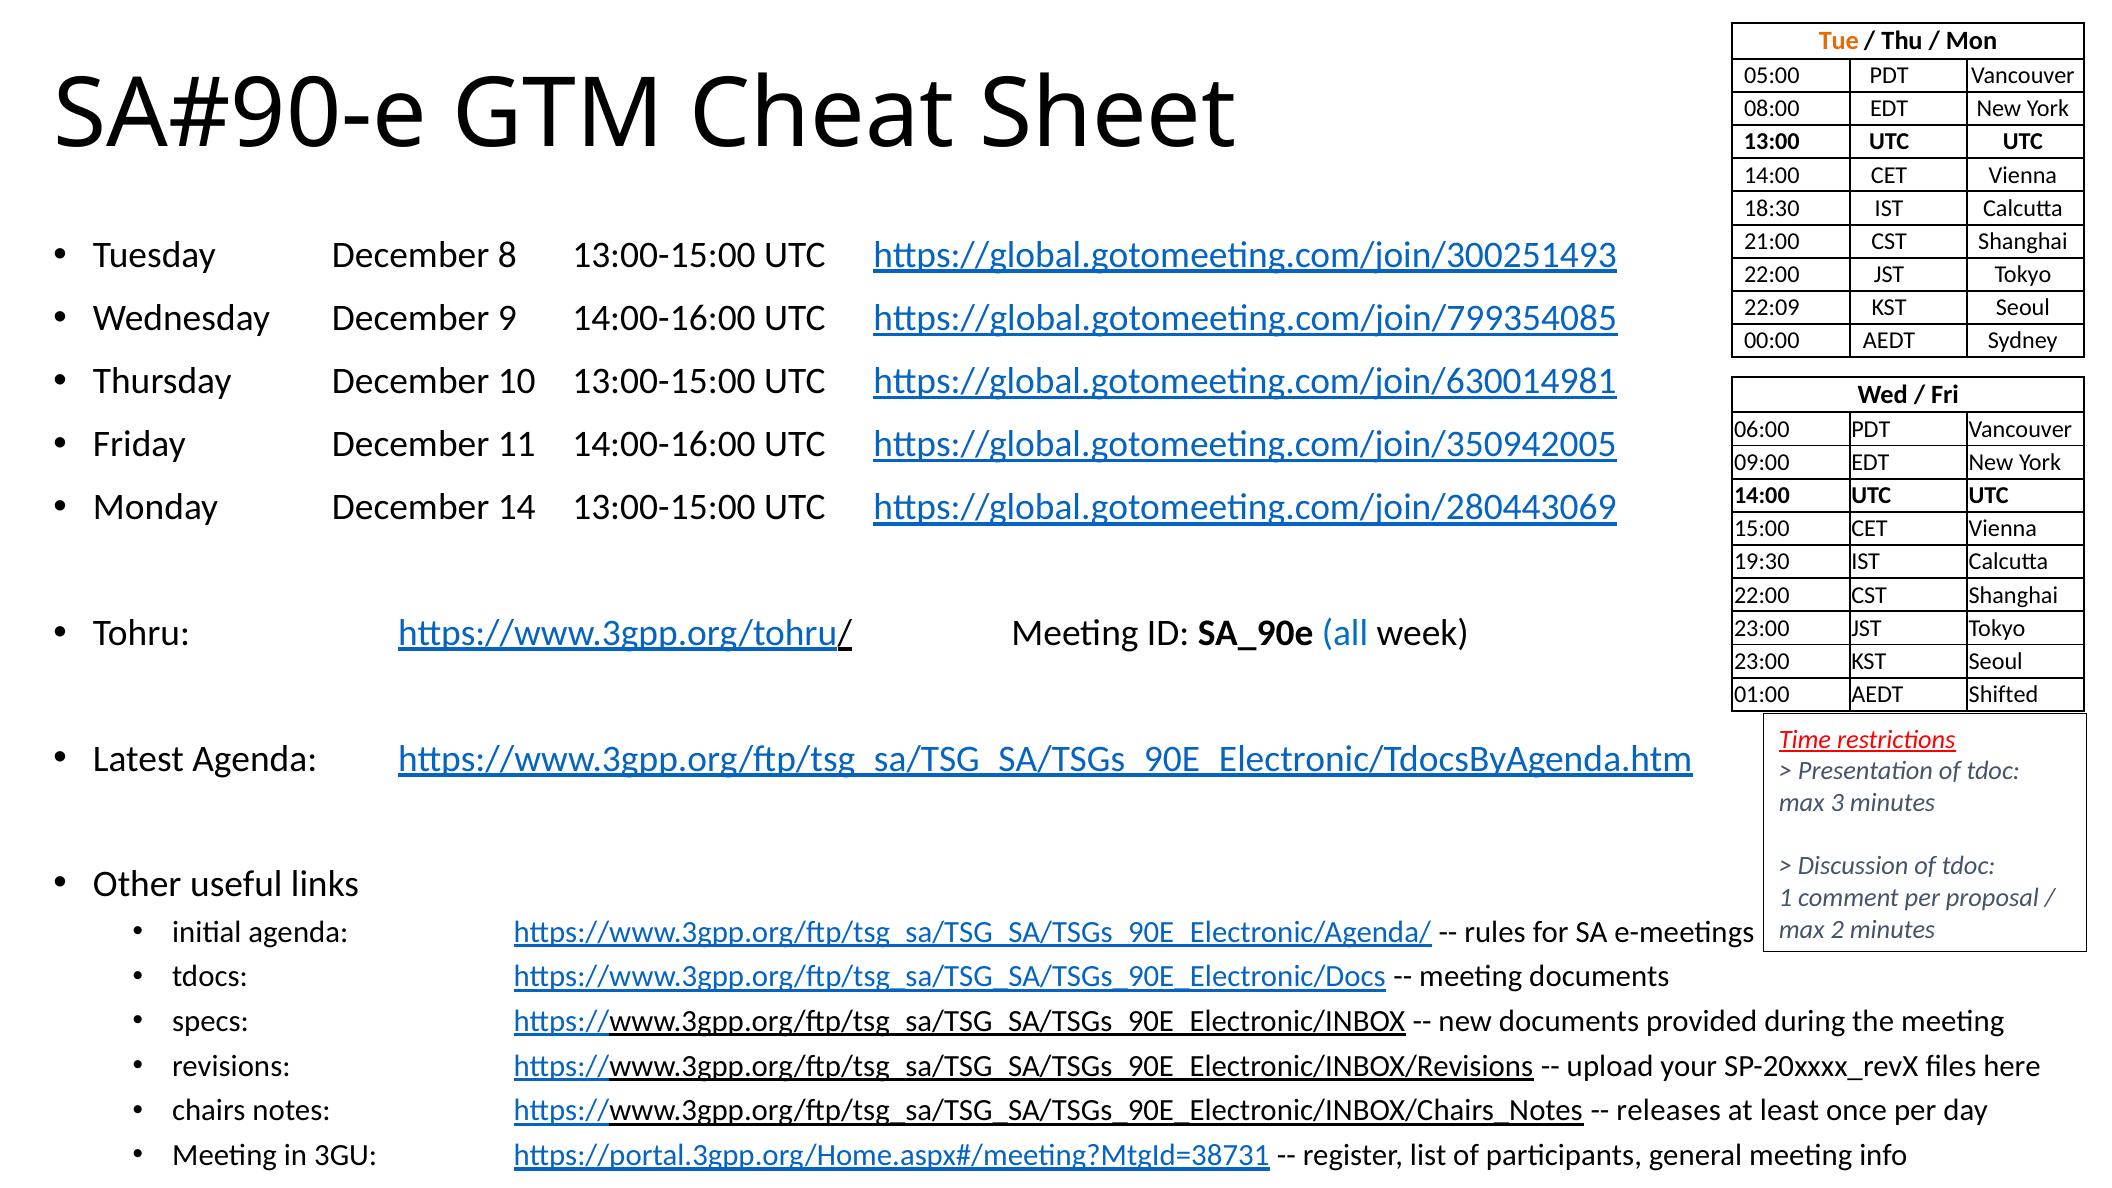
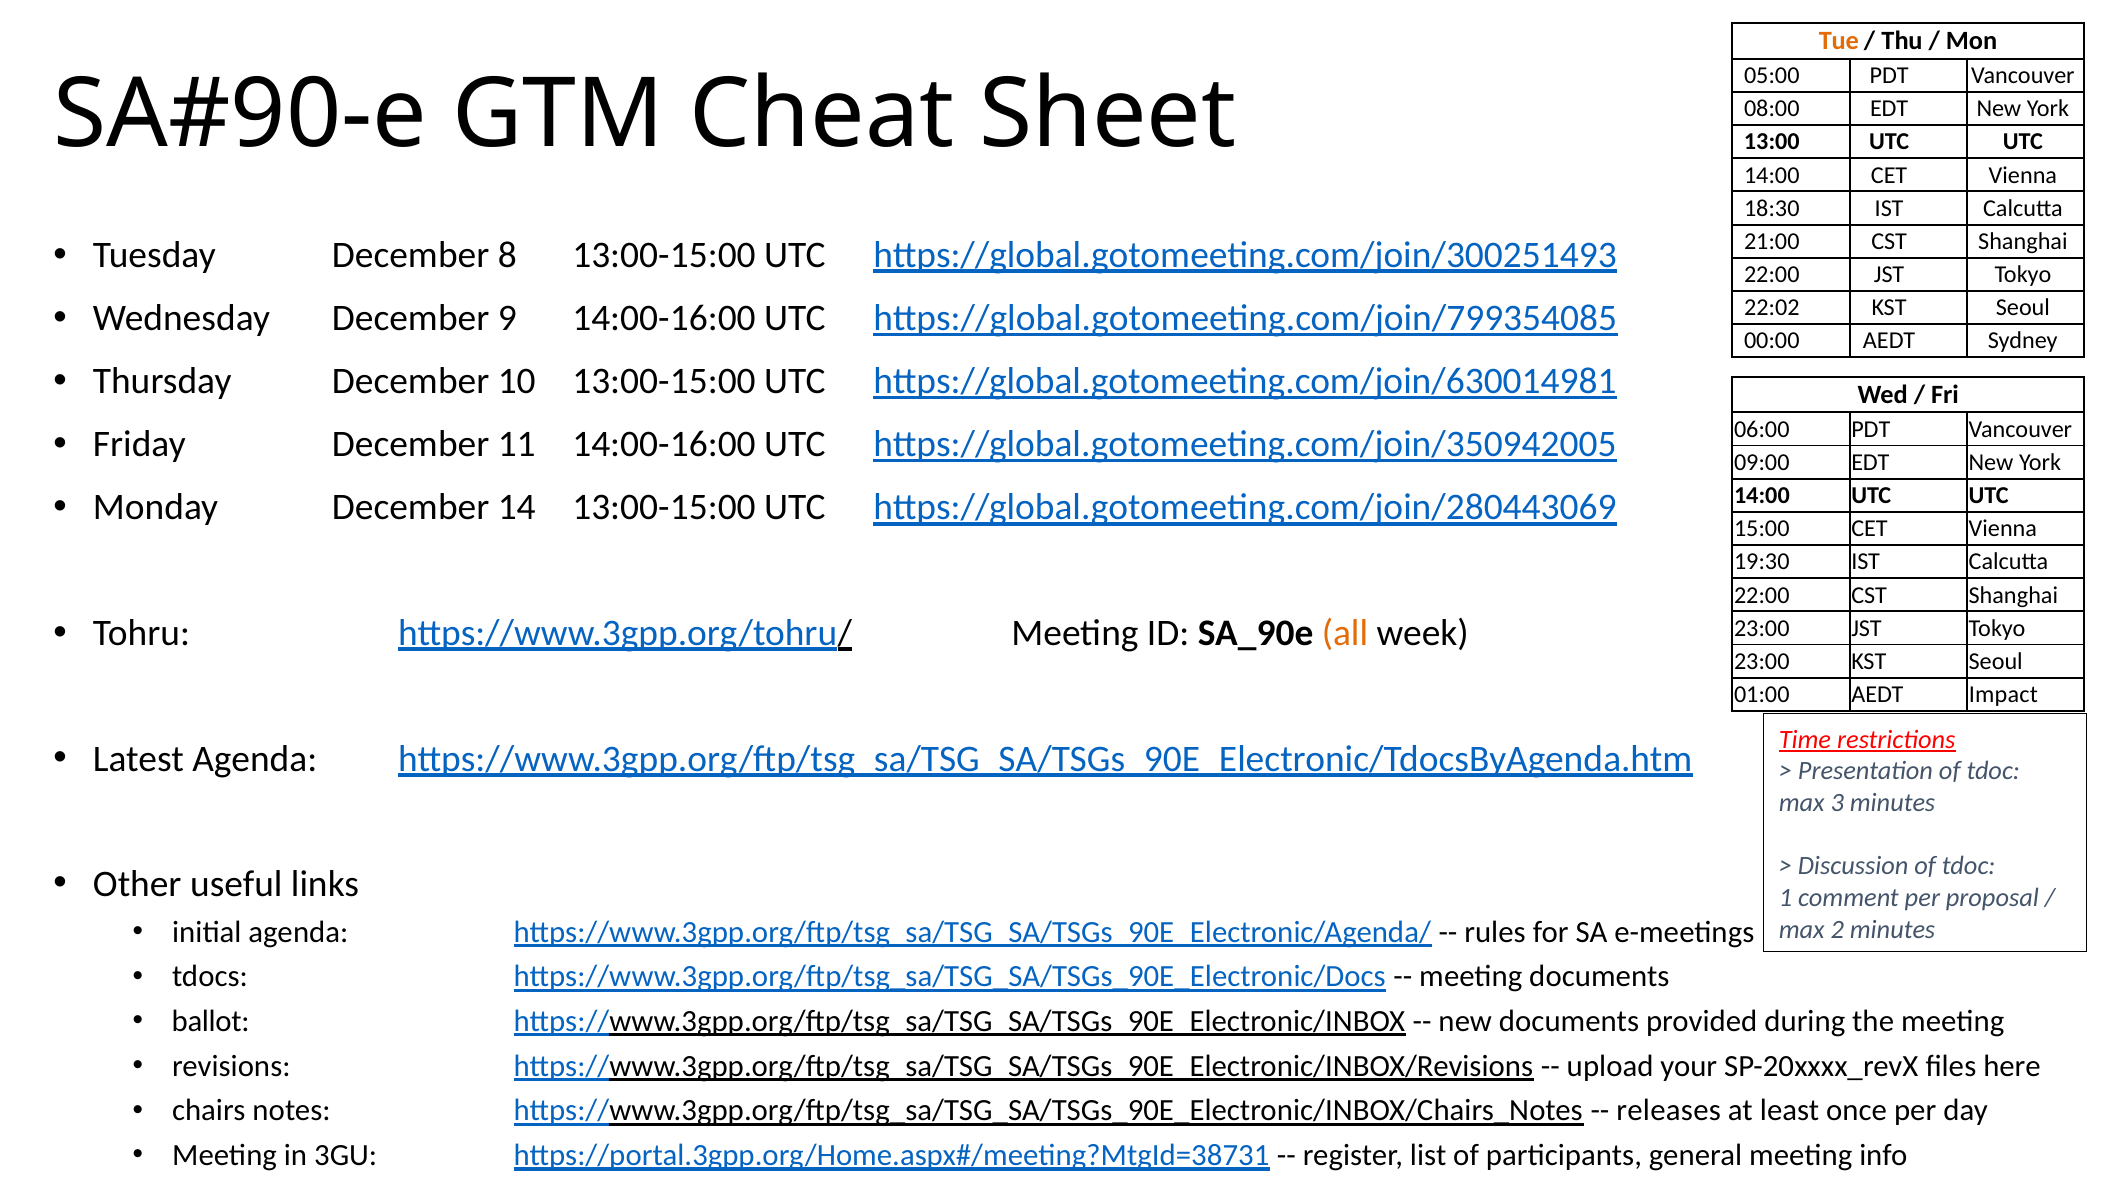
22:09: 22:09 -> 22:02
all colour: blue -> orange
Shifted: Shifted -> Impact
specs: specs -> ballot
